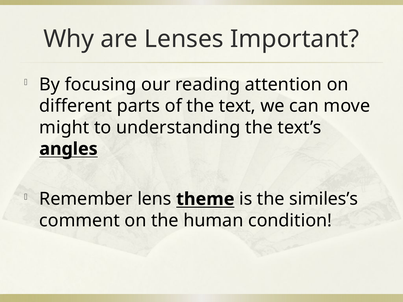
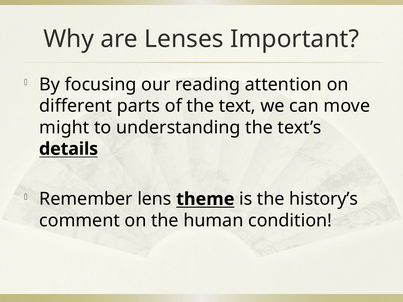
angles: angles -> details
similes’s: similes’s -> history’s
